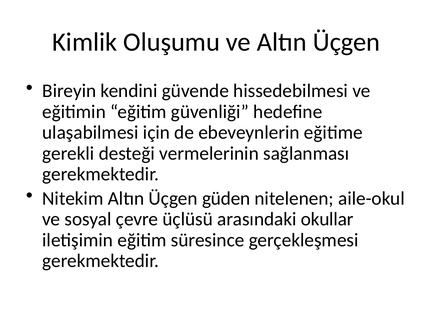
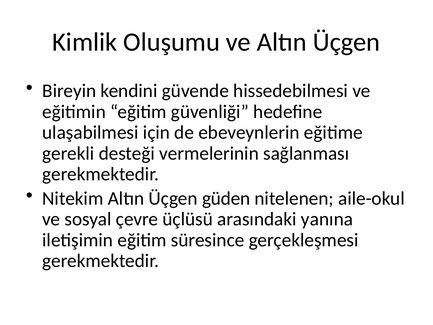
okullar: okullar -> yanına
